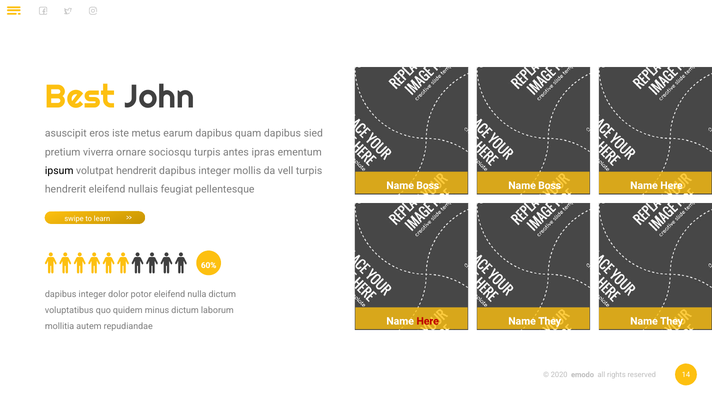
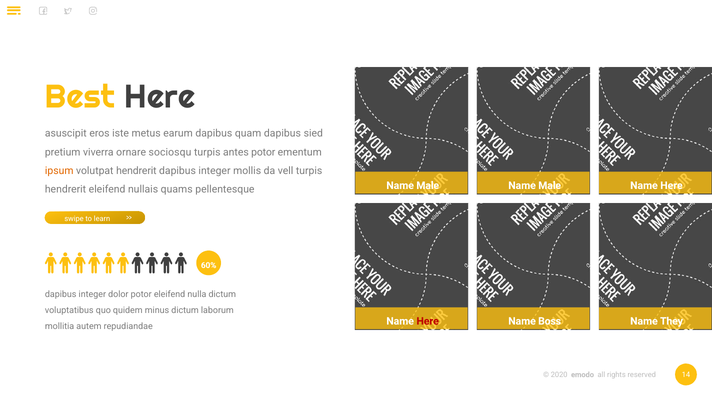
Best John: John -> Here
antes ipras: ipras -> potor
ipsum colour: black -> orange
Boss at (428, 186): Boss -> Male
Boss at (550, 186): Boss -> Male
feugiat: feugiat -> quams
They at (550, 322): They -> Boss
